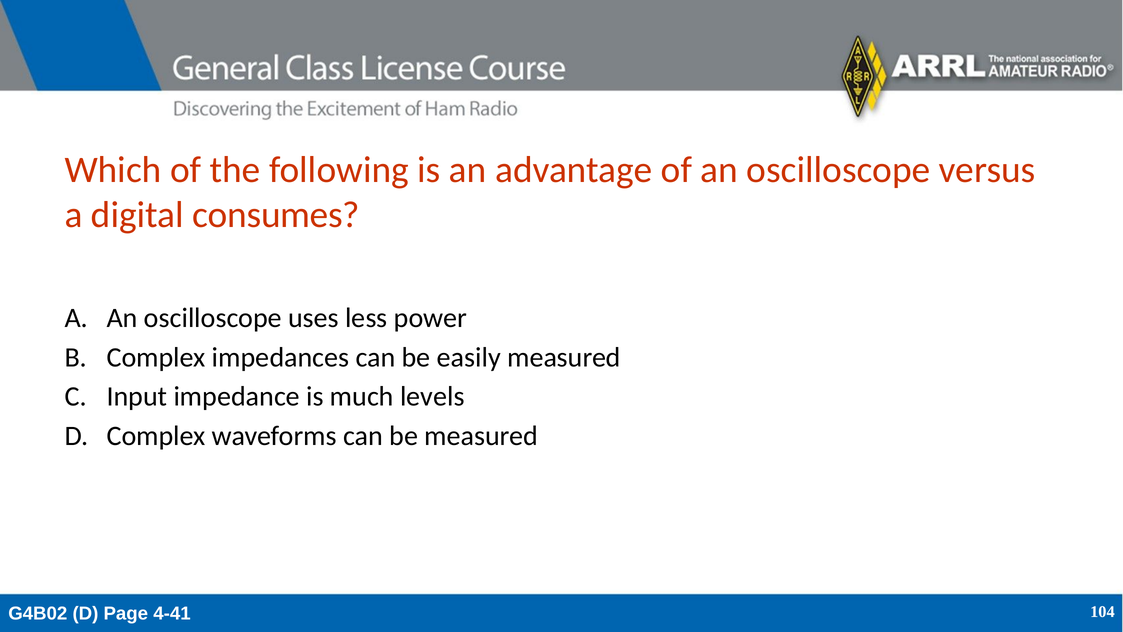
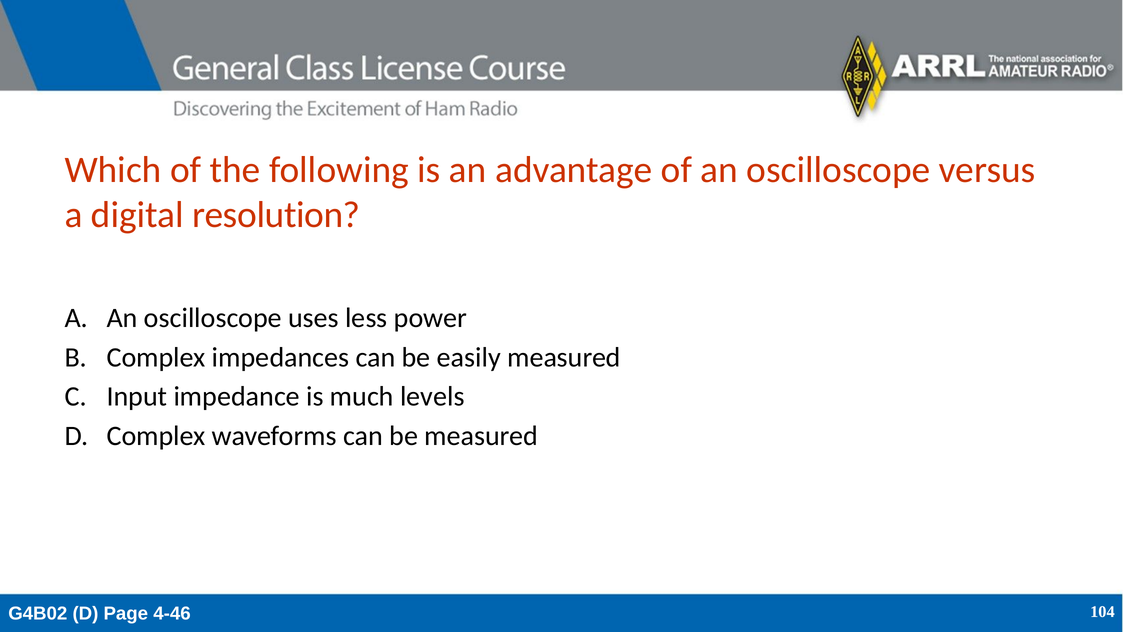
consumes: consumes -> resolution
4-41: 4-41 -> 4-46
